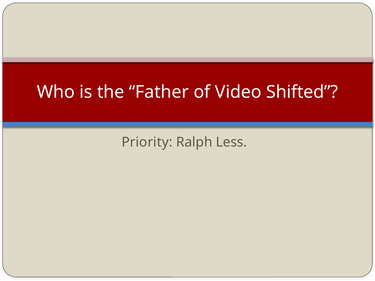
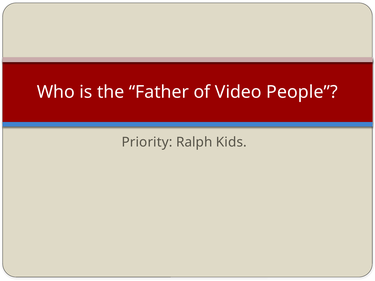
Shifted: Shifted -> People
Less: Less -> Kids
